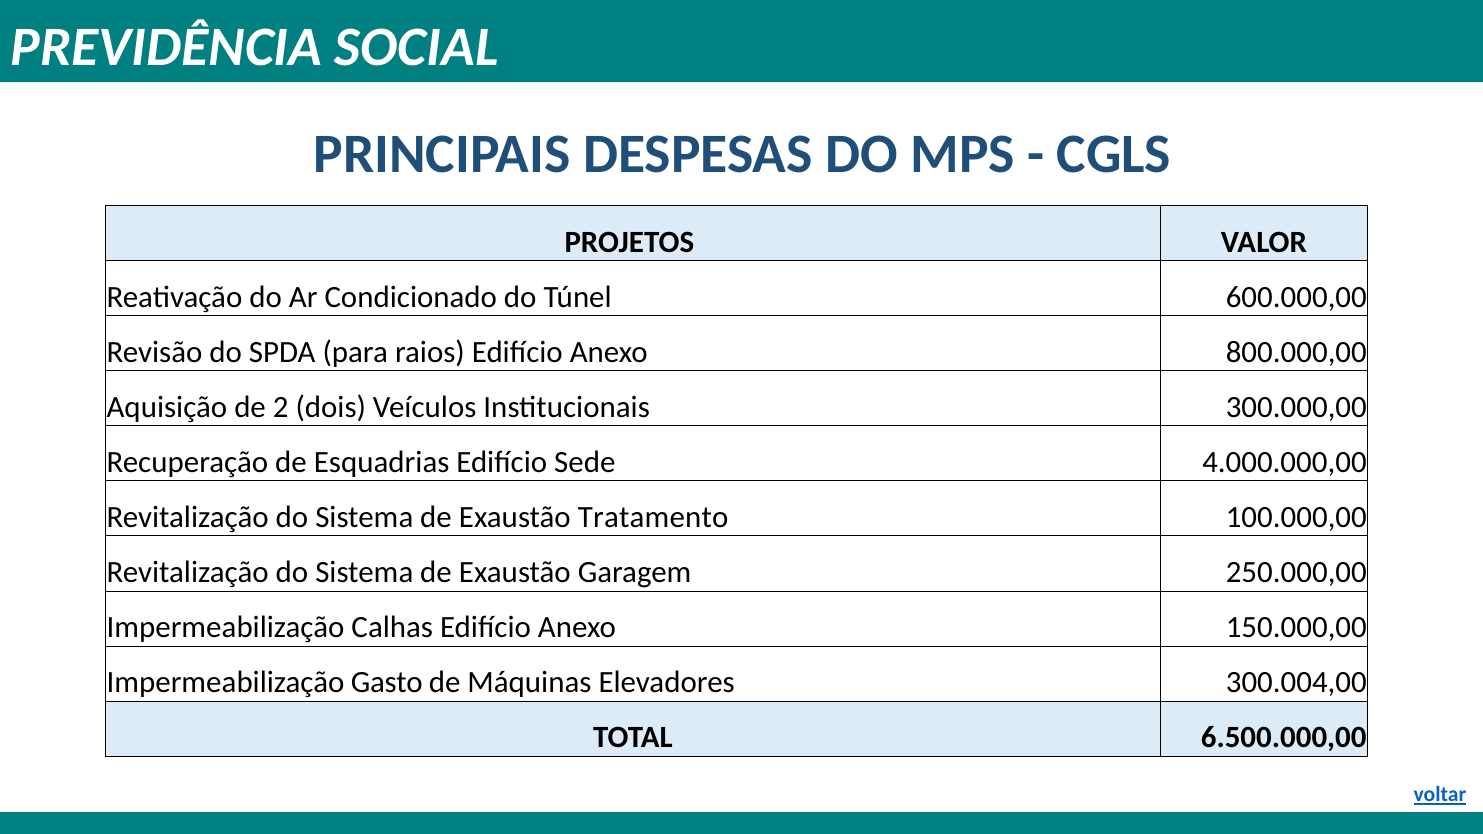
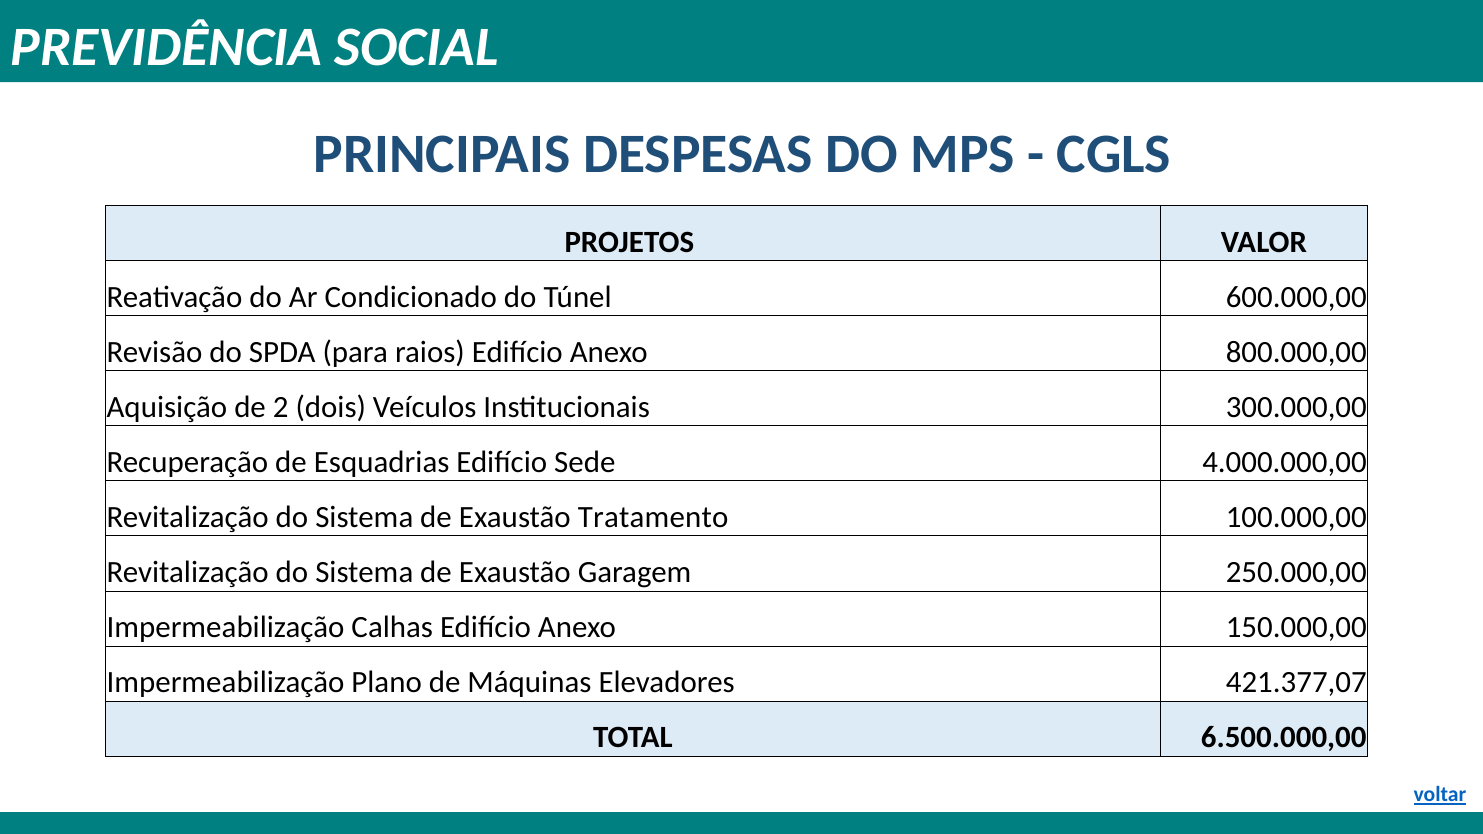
Gasto: Gasto -> Plano
300.004,00: 300.004,00 -> 421.377,07
